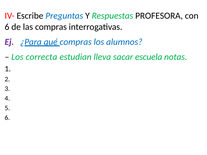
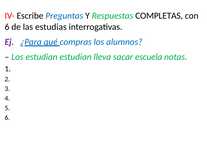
PROFESORA: PROFESORA -> COMPLETAS
las compras: compras -> estudias
Los correcta: correcta -> estudian
